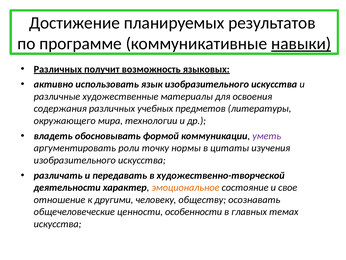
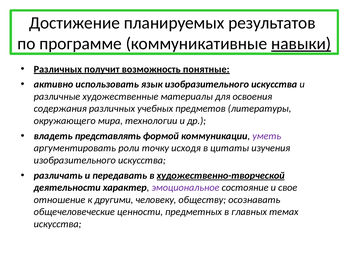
языковых: языковых -> понятные
обосновывать: обосновывать -> представлять
нормы: нормы -> исходя
художественно-творческой underline: none -> present
эмоциональное colour: orange -> purple
особенности: особенности -> предметных
